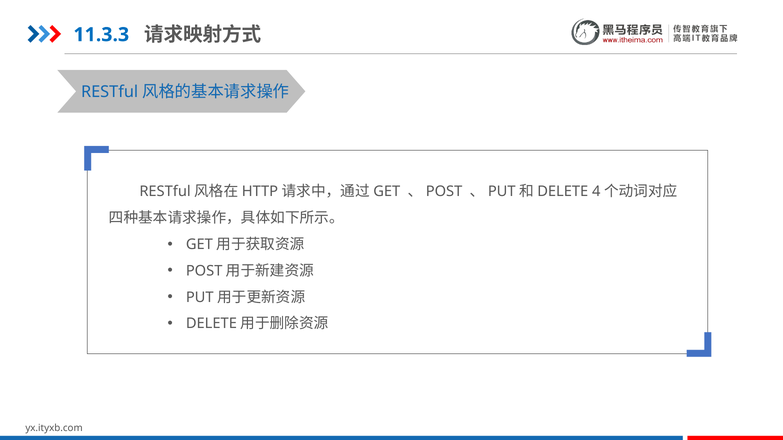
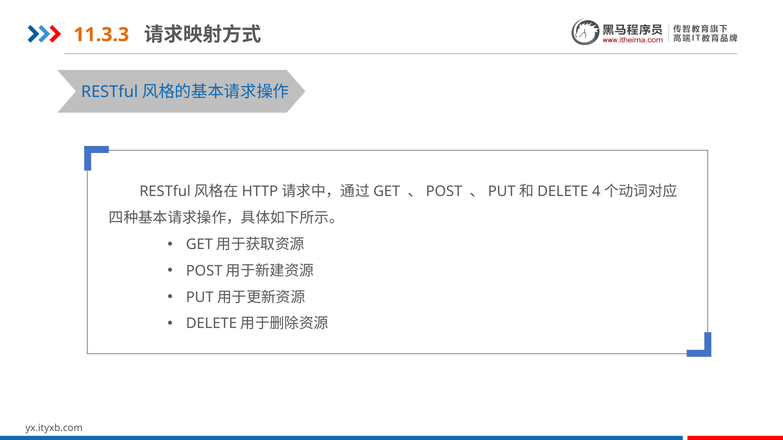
11.3.3 colour: blue -> orange
